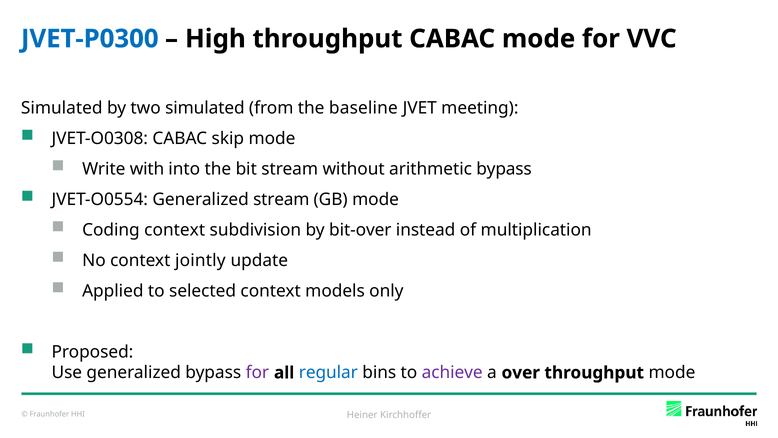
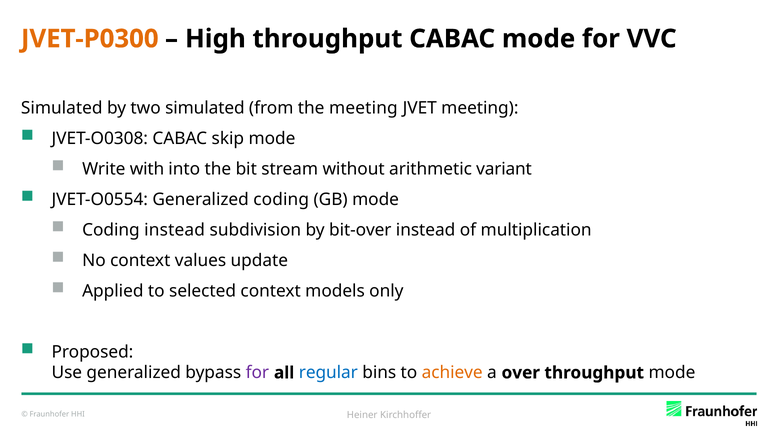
JVET-P0300 colour: blue -> orange
the baseline: baseline -> meeting
arithmetic bypass: bypass -> variant
Generalized stream: stream -> coding
Coding context: context -> instead
jointly: jointly -> values
achieve colour: purple -> orange
